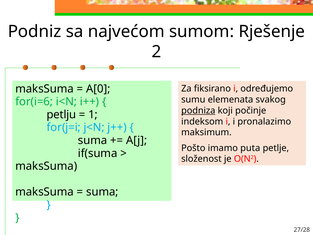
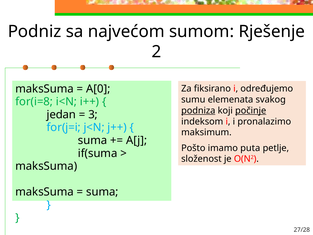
for(i=6: for(i=6 -> for(i=8
počinje underline: none -> present
petlju: petlju -> jedan
1: 1 -> 3
